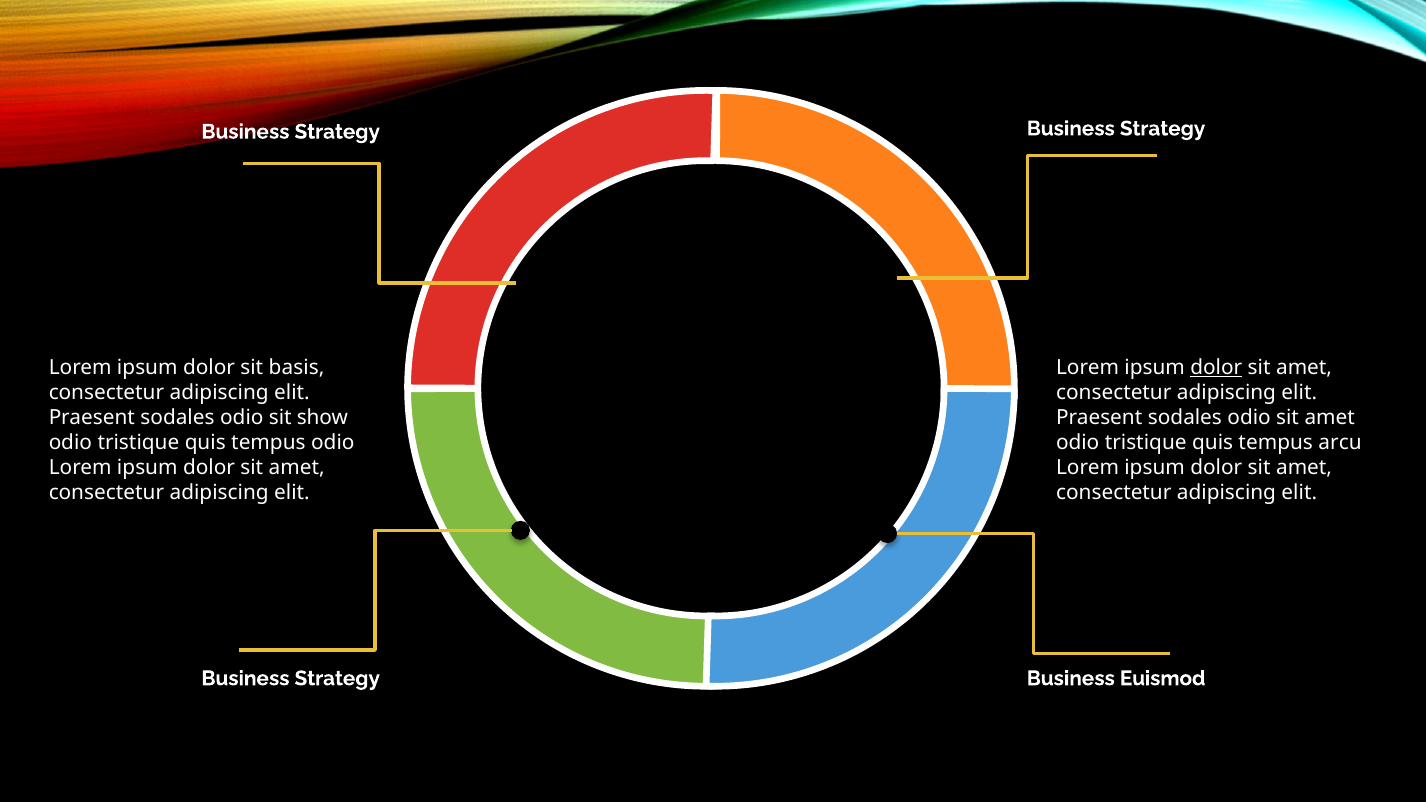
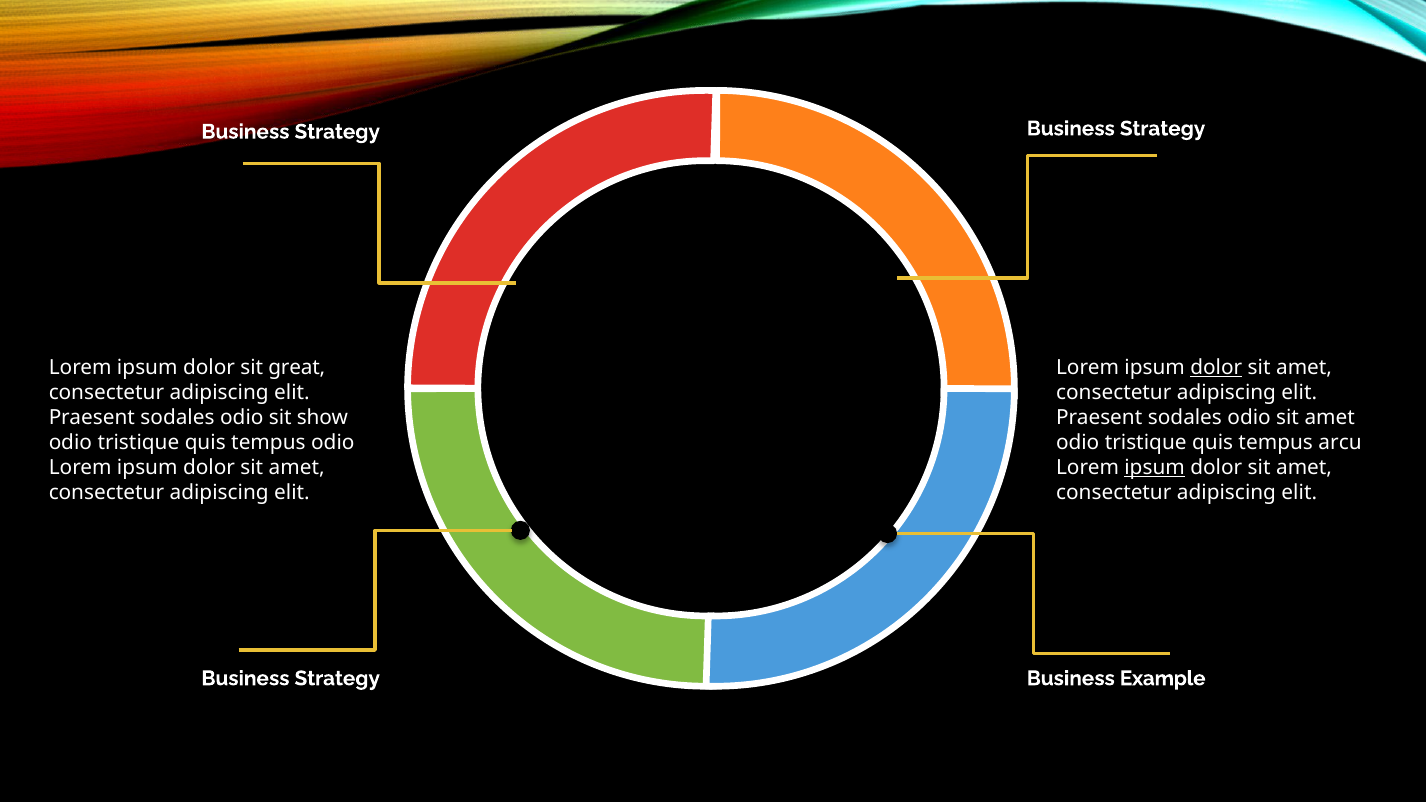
basis: basis -> great
ipsum at (1155, 468) underline: none -> present
Euismod: Euismod -> Example
